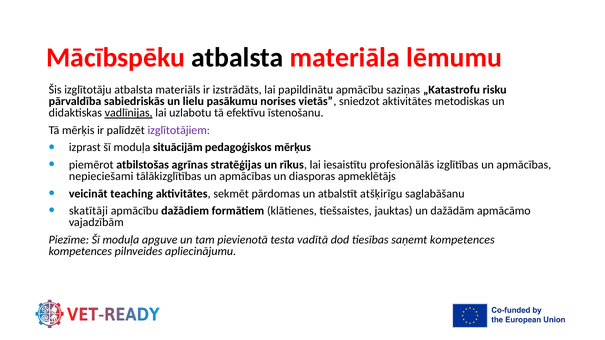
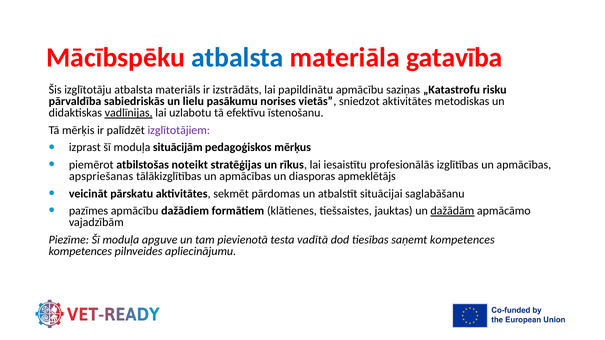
atbalsta at (238, 58) colour: black -> blue
lēmumu: lēmumu -> gatavība
agrīnas: agrīnas -> noteikt
nepieciešami: nepieciešami -> apspriešanas
teaching: teaching -> pārskatu
atšķirīgu: atšķirīgu -> situācijai
skatītāji: skatītāji -> pazīmes
dažādām underline: none -> present
